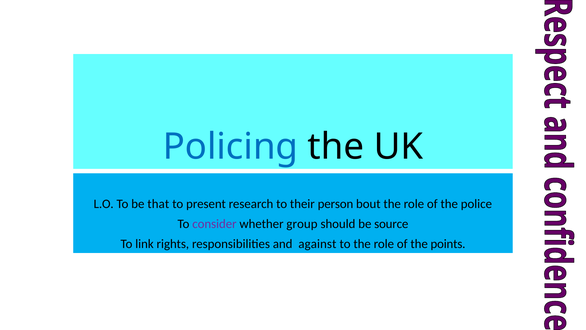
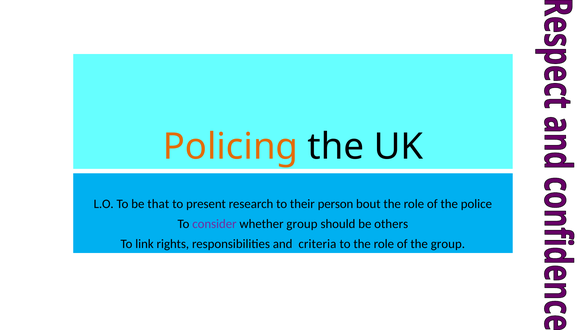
Policing colour: blue -> orange
source: source -> others
against: against -> criteria
the points: points -> group
